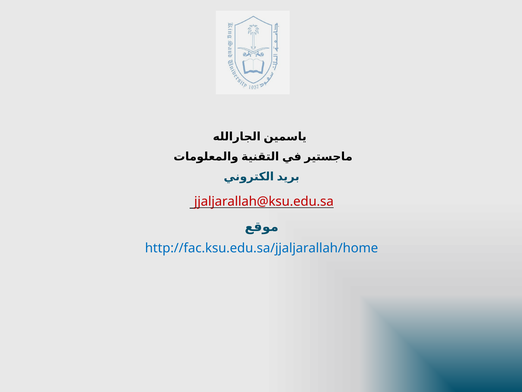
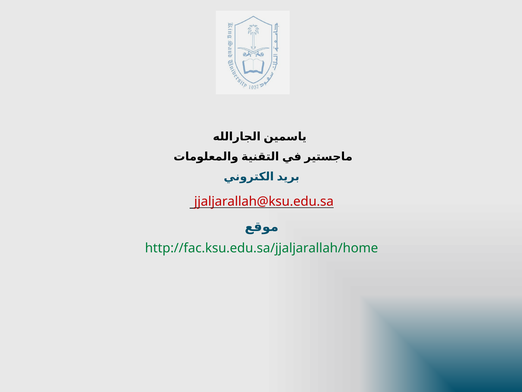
http://fac.ksu.edu.sa/jjaljarallah/home colour: blue -> green
